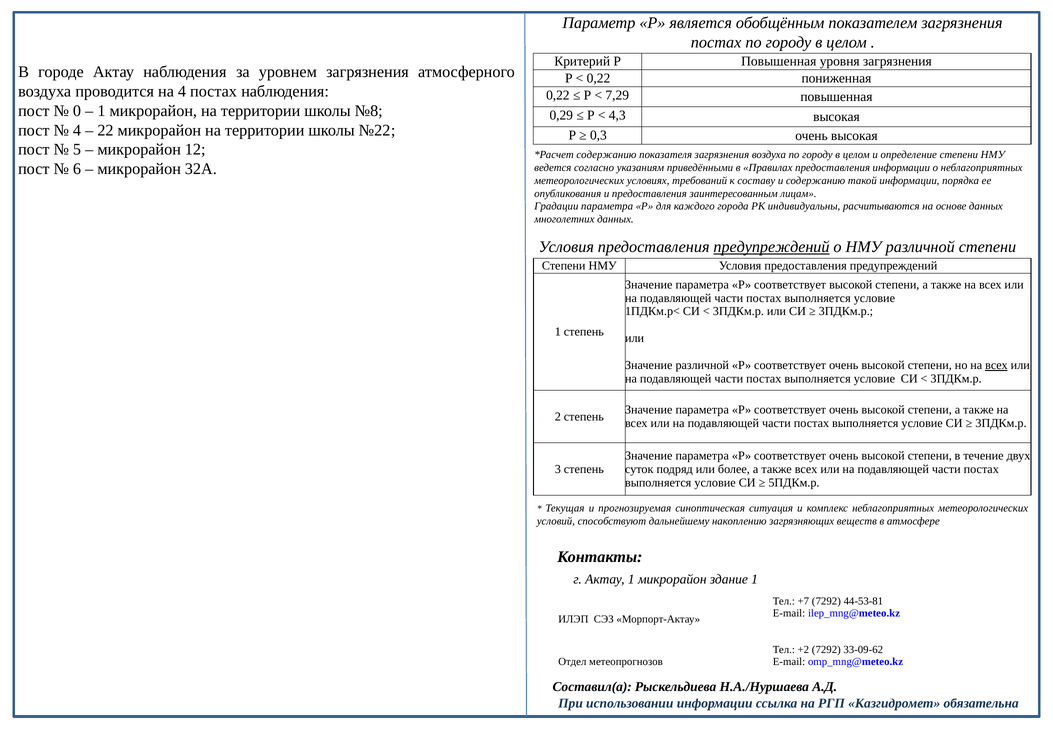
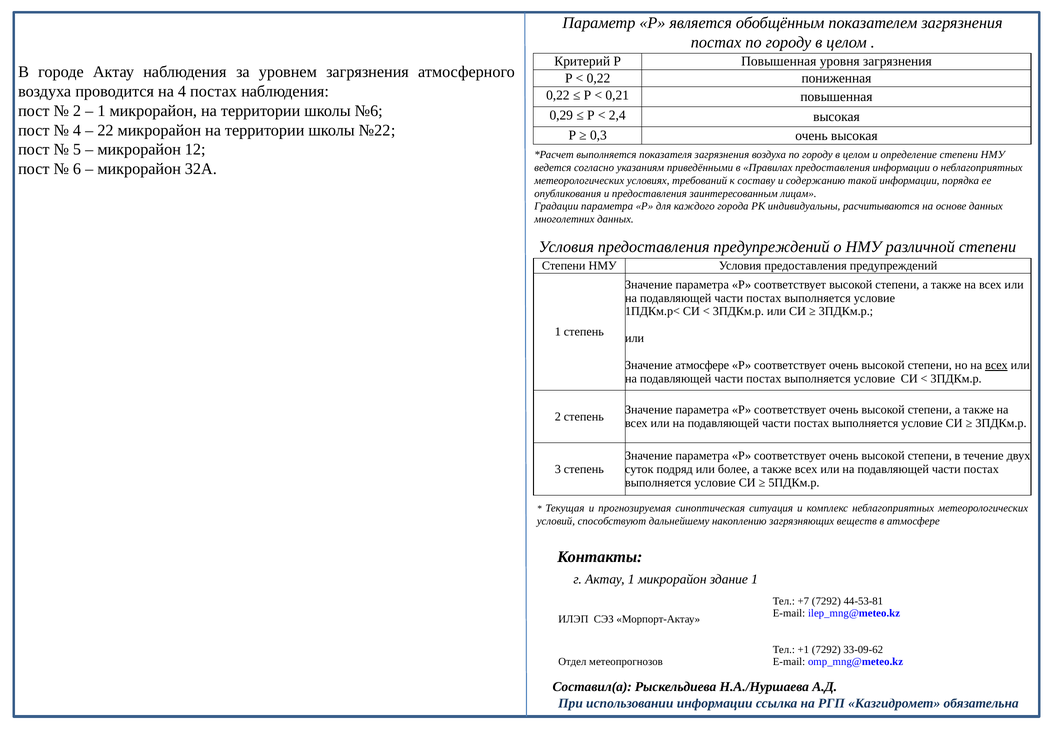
7,29: 7,29 -> 0,21
0 at (77, 111): 0 -> 2
№8: №8 -> №6
4,3: 4,3 -> 2,4
содержанию at (606, 155): содержанию -> выполняется
предупреждений at (771, 247) underline: present -> none
Значение различной: различной -> атмосфере
+2: +2 -> +1
